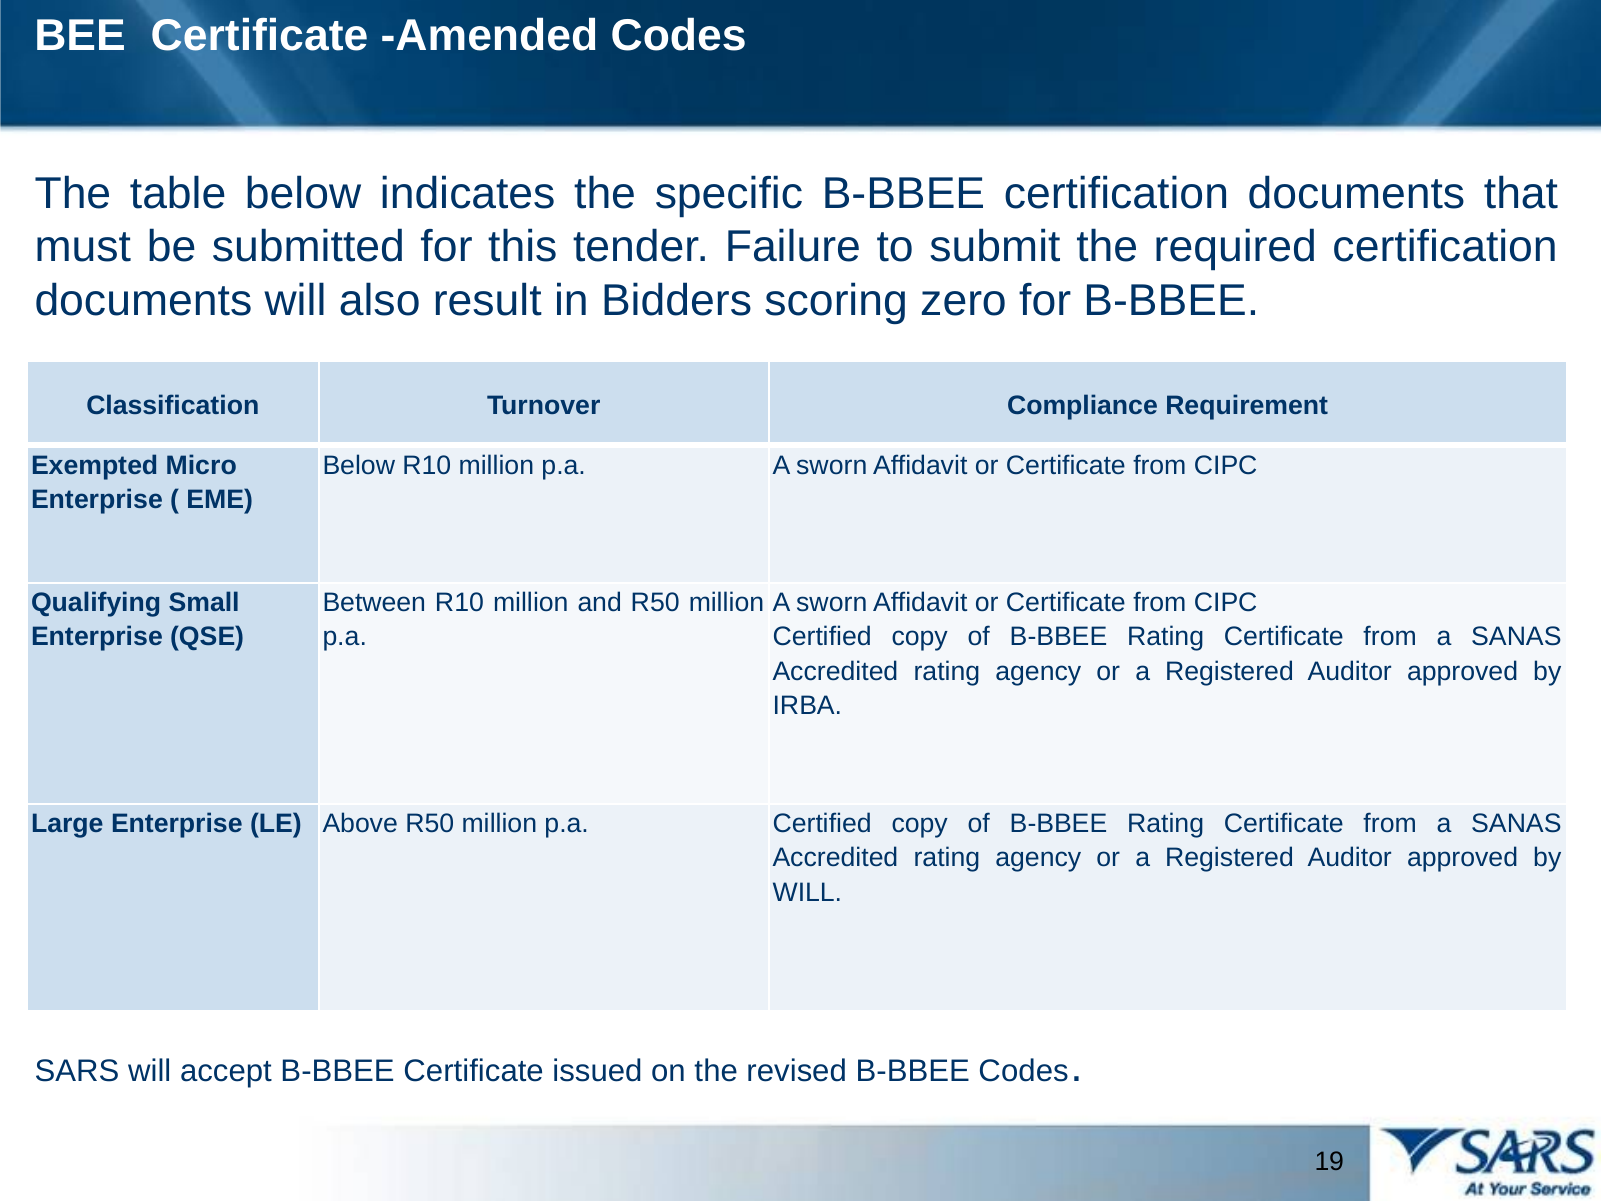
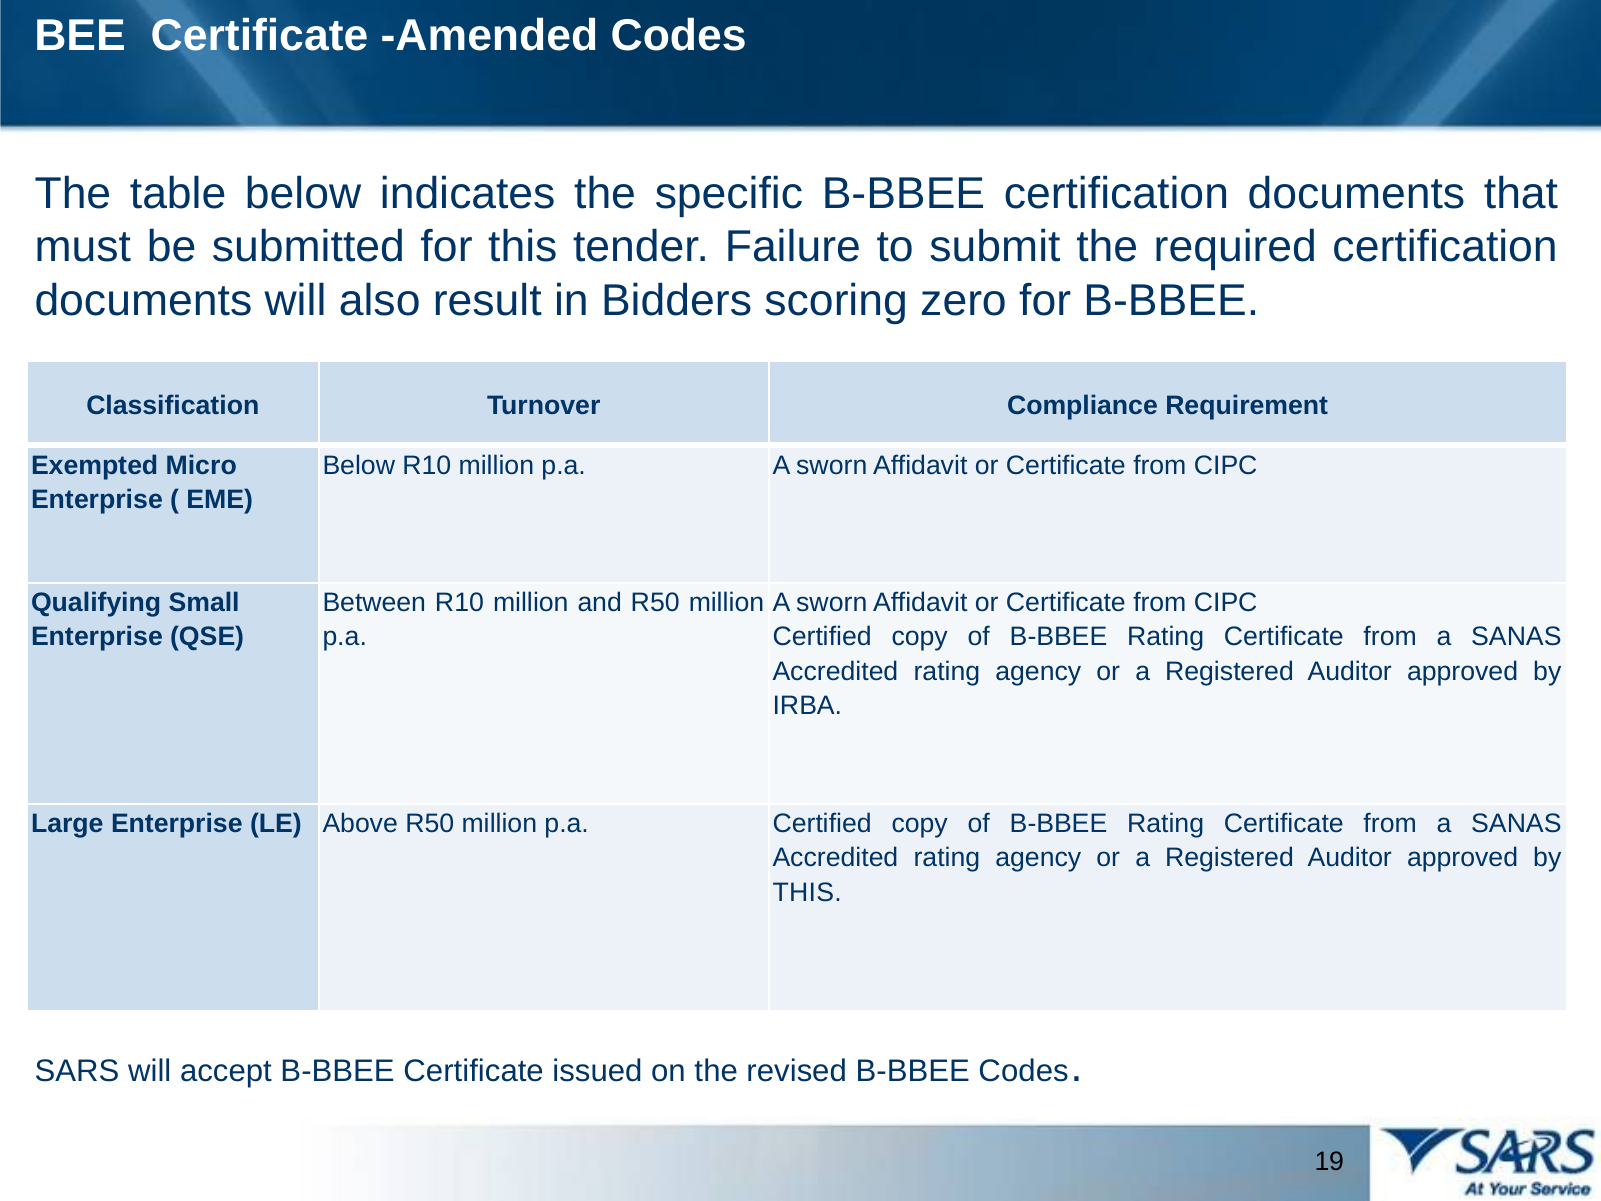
WILL at (807, 892): WILL -> THIS
